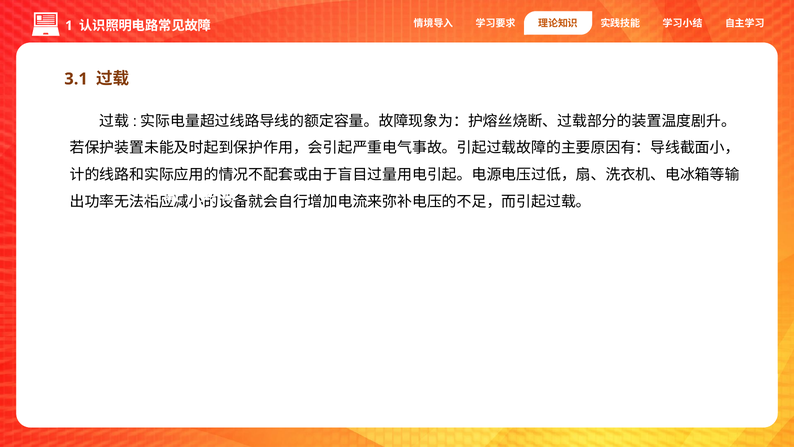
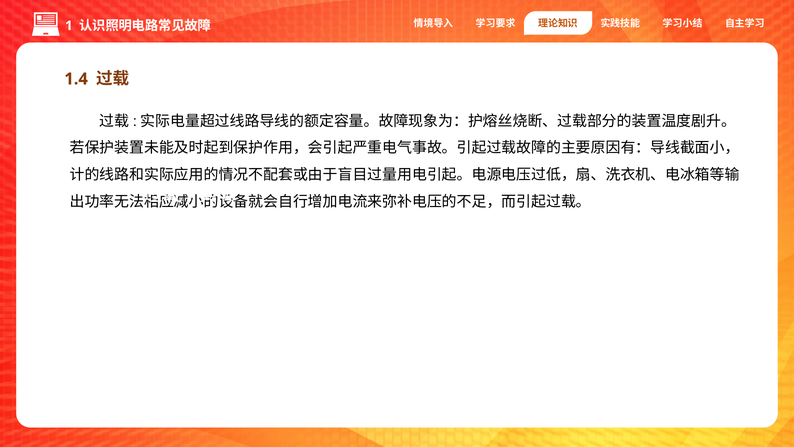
3.1: 3.1 -> 1.4
